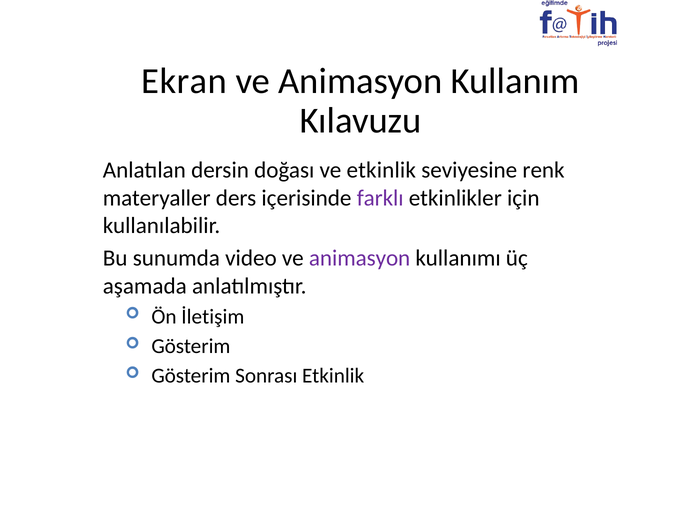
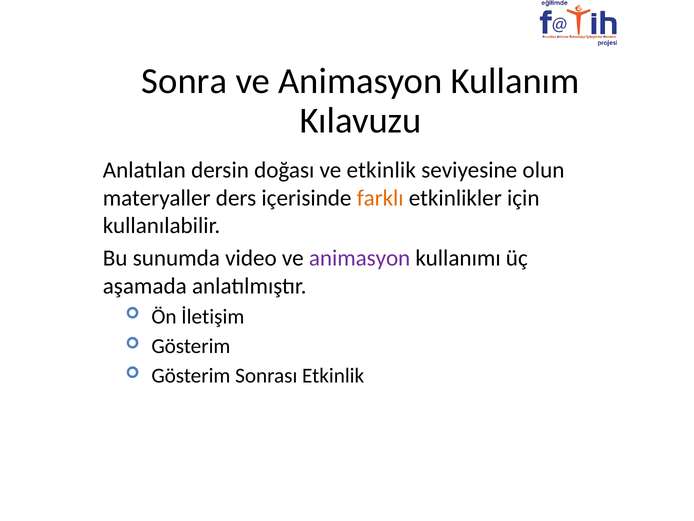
Ekran: Ekran -> Sonra
renk: renk -> olun
farklı colour: purple -> orange
